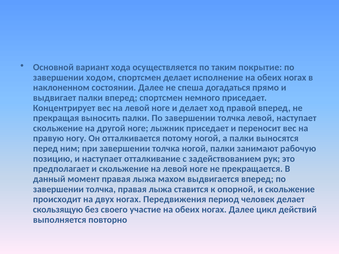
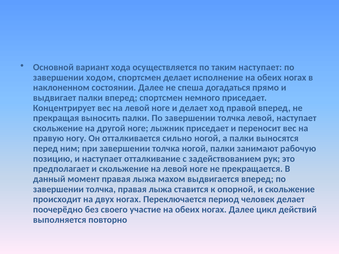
таким покрытие: покрытие -> наступает
потому: потому -> сильно
Передвижения: Передвижения -> Переключается
скользящую: скользящую -> поочерёдно
